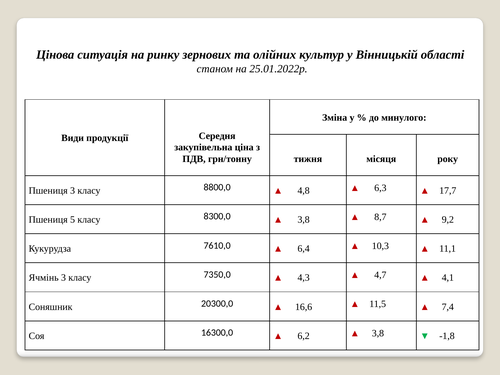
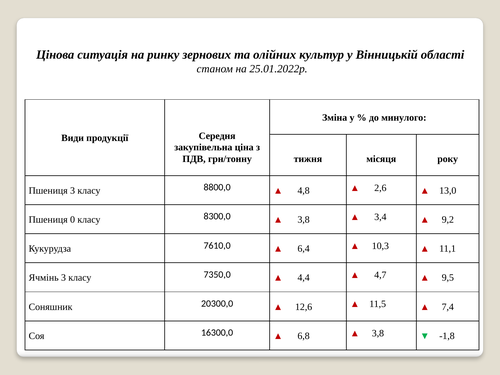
6,3: 6,3 -> 2,6
17,7: 17,7 -> 13,0
5: 5 -> 0
8,7: 8,7 -> 3,4
4,3: 4,3 -> 4,4
4,1: 4,1 -> 9,5
16,6: 16,6 -> 12,6
6,2: 6,2 -> 6,8
